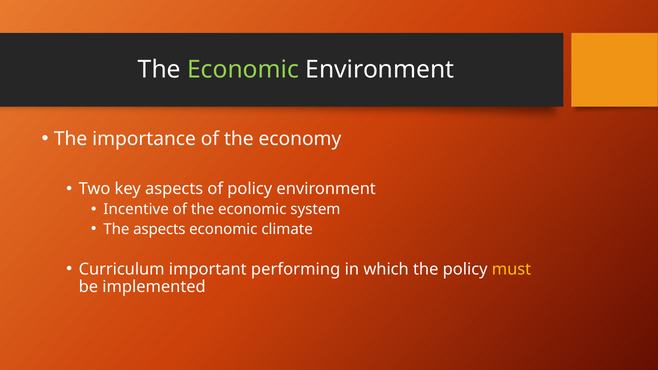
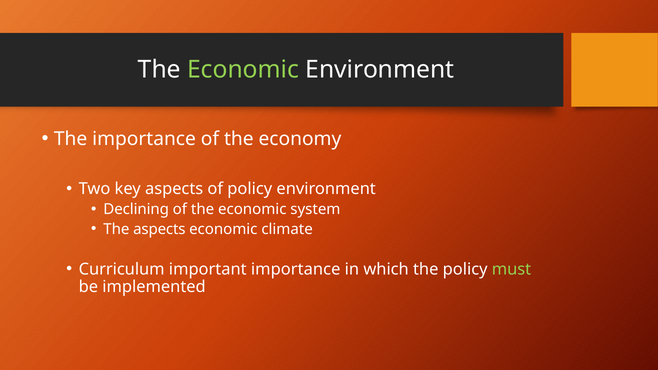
Incentive: Incentive -> Declining
important performing: performing -> importance
must colour: yellow -> light green
